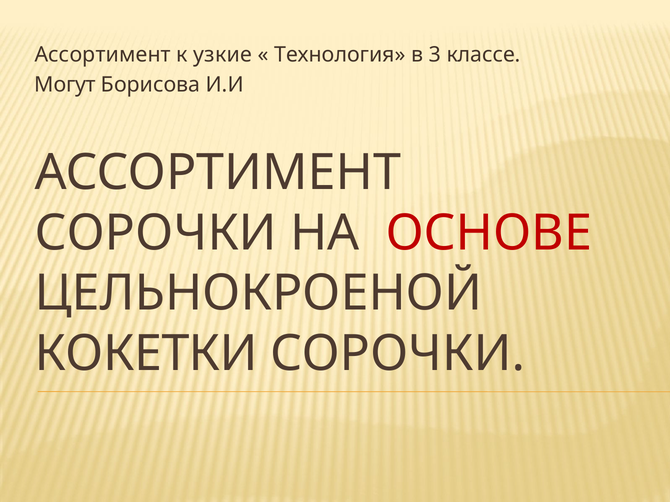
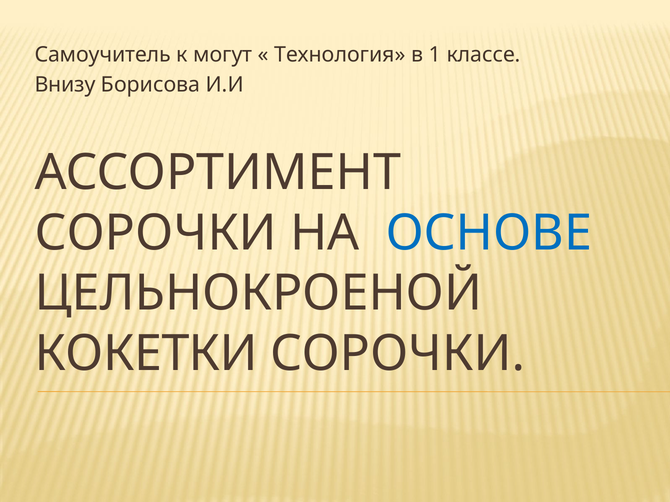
Ассортимент at (103, 55): Ассортимент -> Самоучитель
узкие: узкие -> могут
3: 3 -> 1
Могут: Могут -> Внизу
ОСНОВЕ colour: red -> blue
